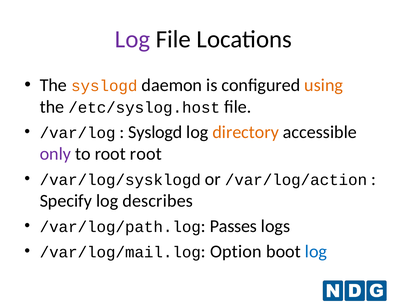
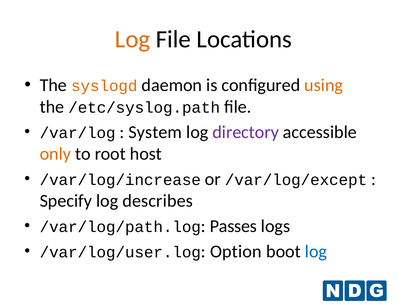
Log at (133, 39) colour: purple -> orange
/etc/syslog.host: /etc/syslog.host -> /etc/syslog.path
Syslogd at (155, 132): Syslogd -> System
directory colour: orange -> purple
only colour: purple -> orange
root root: root -> host
/var/log/sysklogd: /var/log/sysklogd -> /var/log/increase
/var/log/action: /var/log/action -> /var/log/except
/var/log/mail.log: /var/log/mail.log -> /var/log/user.log
